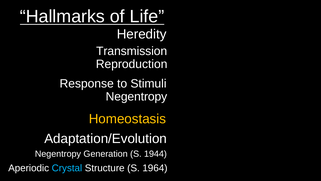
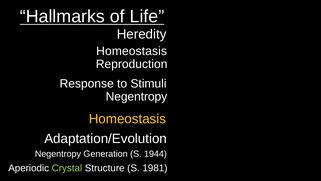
Transmission at (132, 51): Transmission -> Homeostasis
Crystal colour: light blue -> light green
1964: 1964 -> 1981
